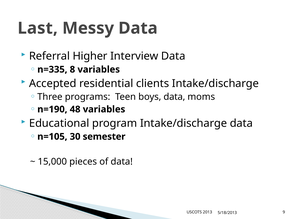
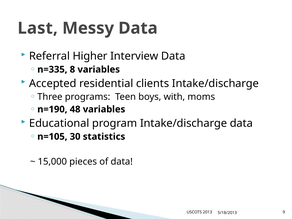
boys data: data -> with
semester: semester -> statistics
